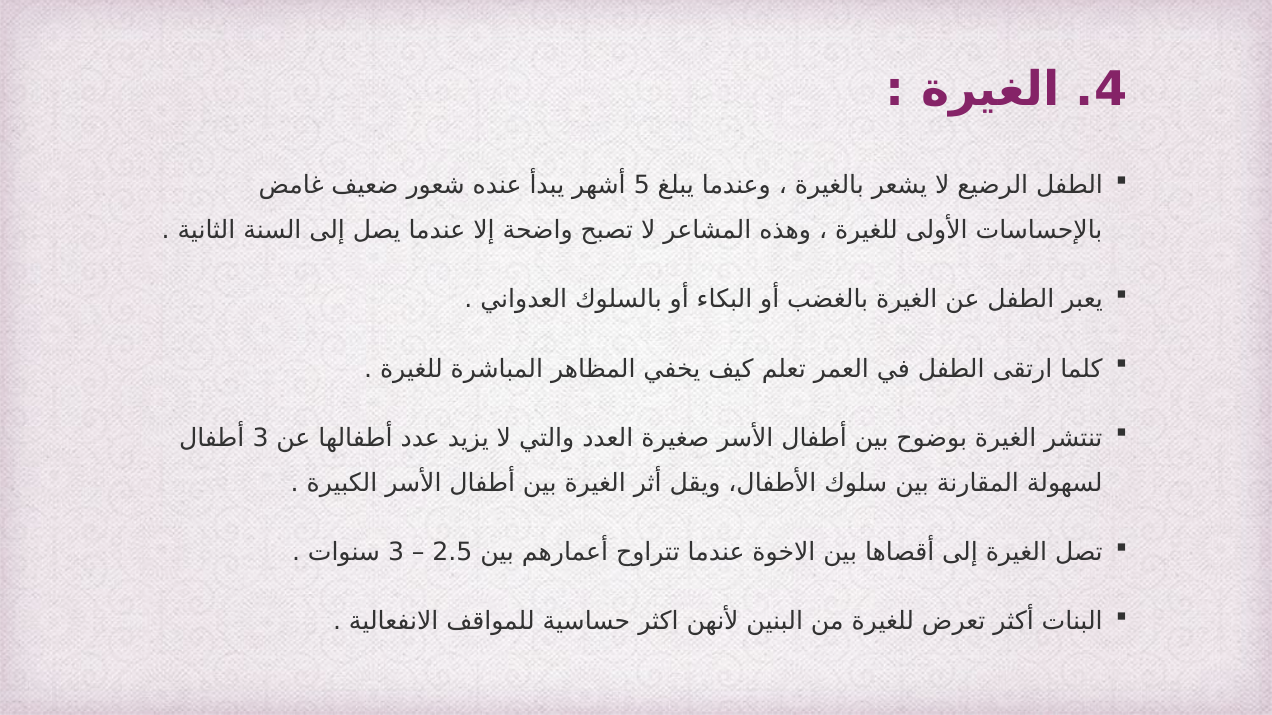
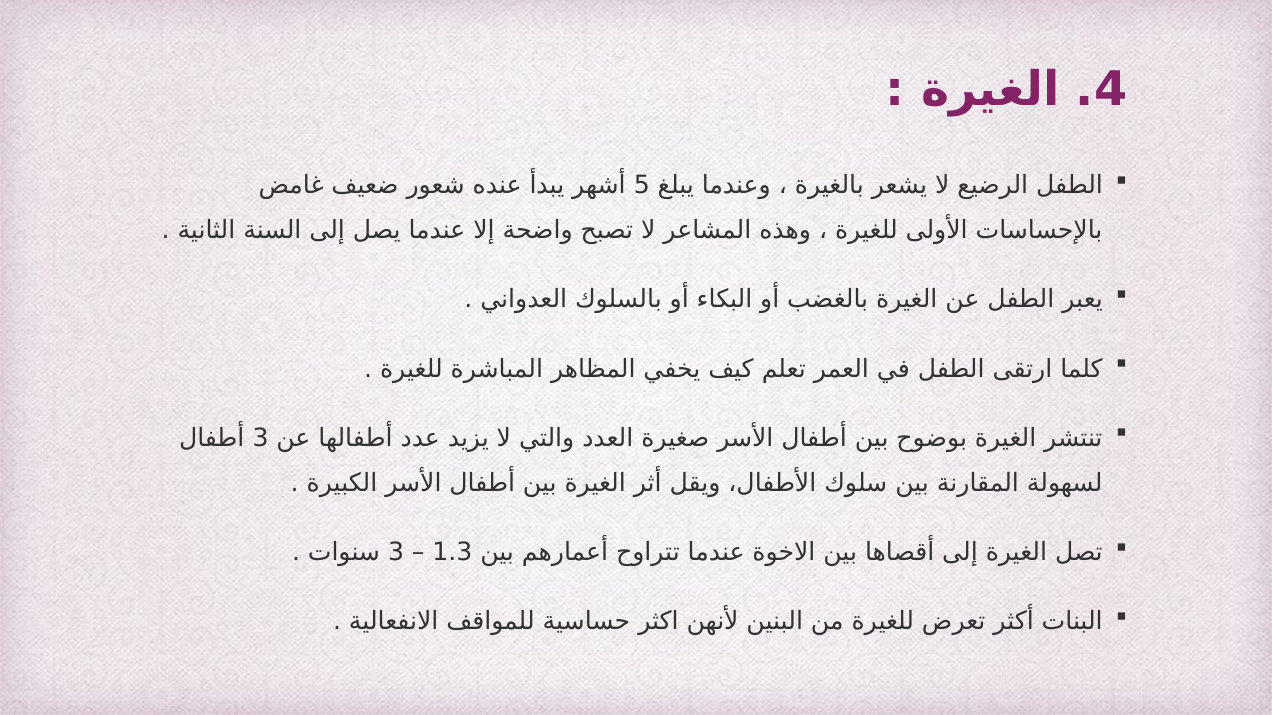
2.5: 2.5 -> 1.3
